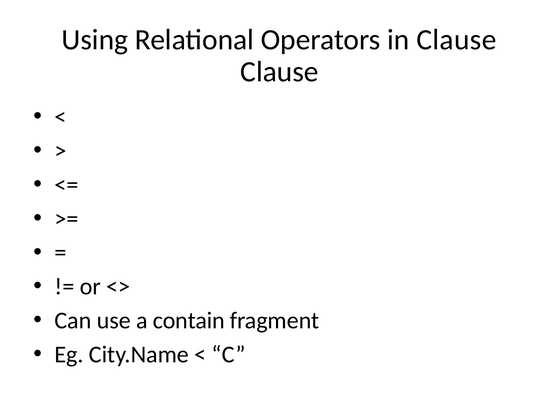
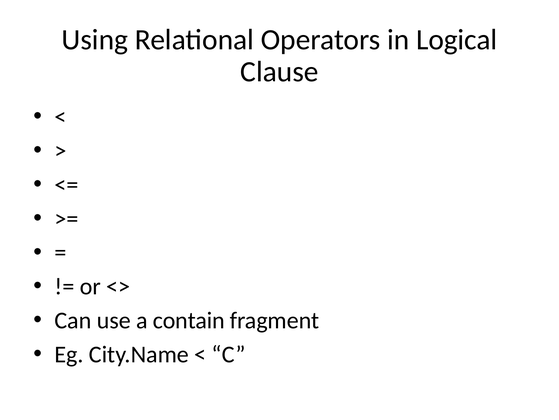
in Clause: Clause -> Logical
